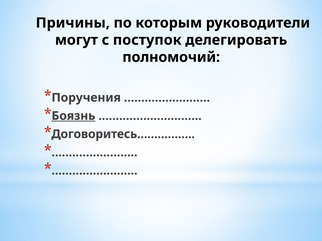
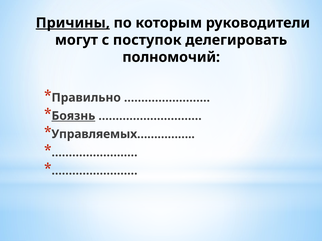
Причины underline: none -> present
Поручения: Поручения -> Правильно
Договоритесь……………: Договоритесь…………… -> Управляемых……………
